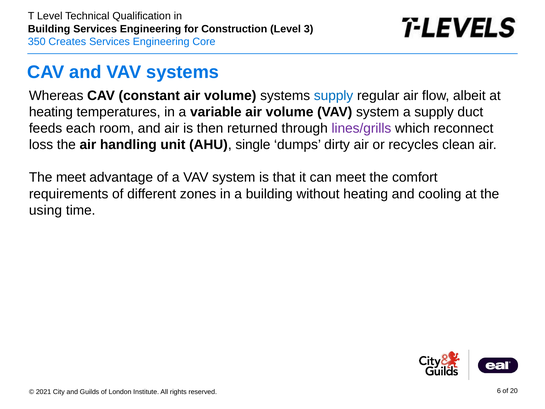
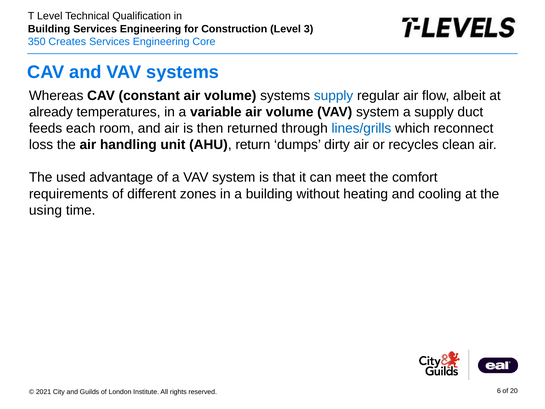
heating at (51, 112): heating -> already
lines/grills colour: purple -> blue
single: single -> return
The meet: meet -> used
